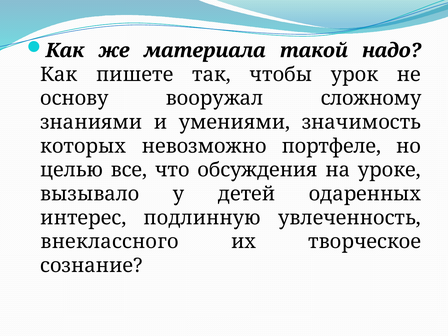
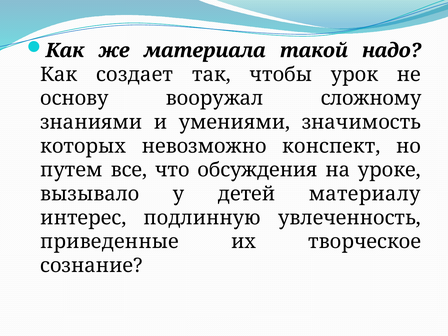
пишете: пишете -> создает
портфеле: портфеле -> конспект
целью: целью -> путем
одаренных: одаренных -> материалу
внеклассного: внеклассного -> приведенные
